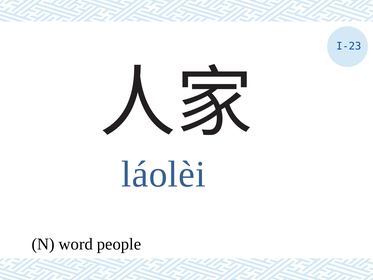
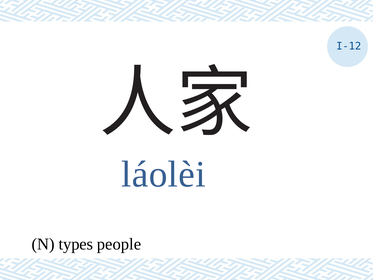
I-23: I-23 -> I-12
word: word -> types
